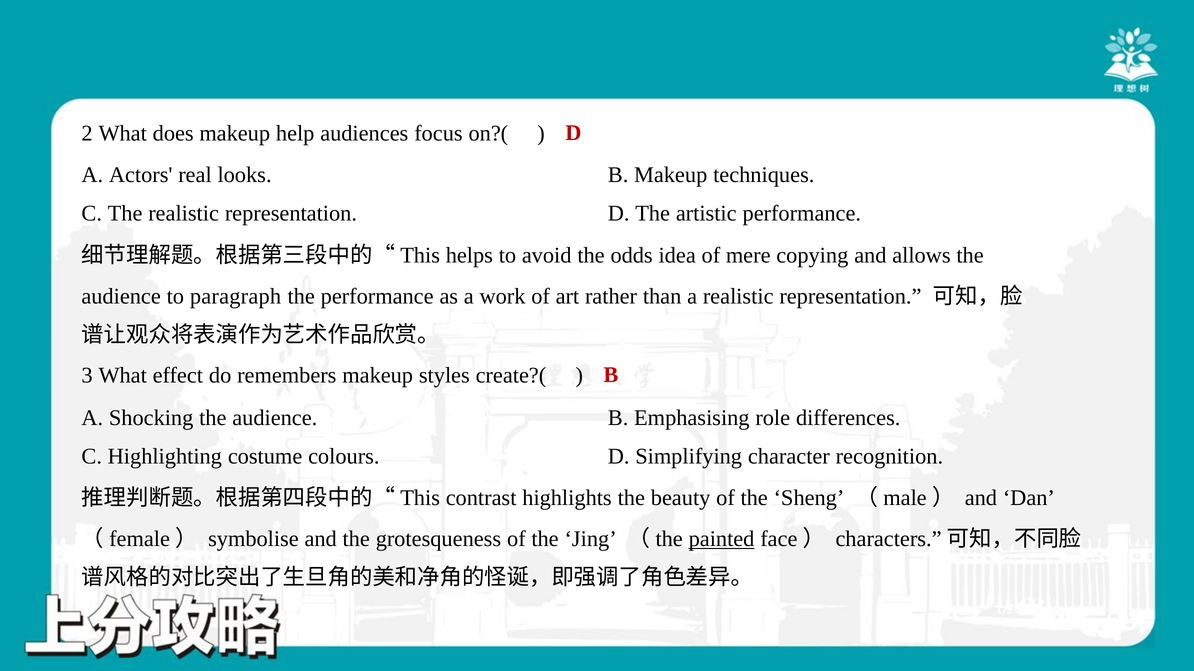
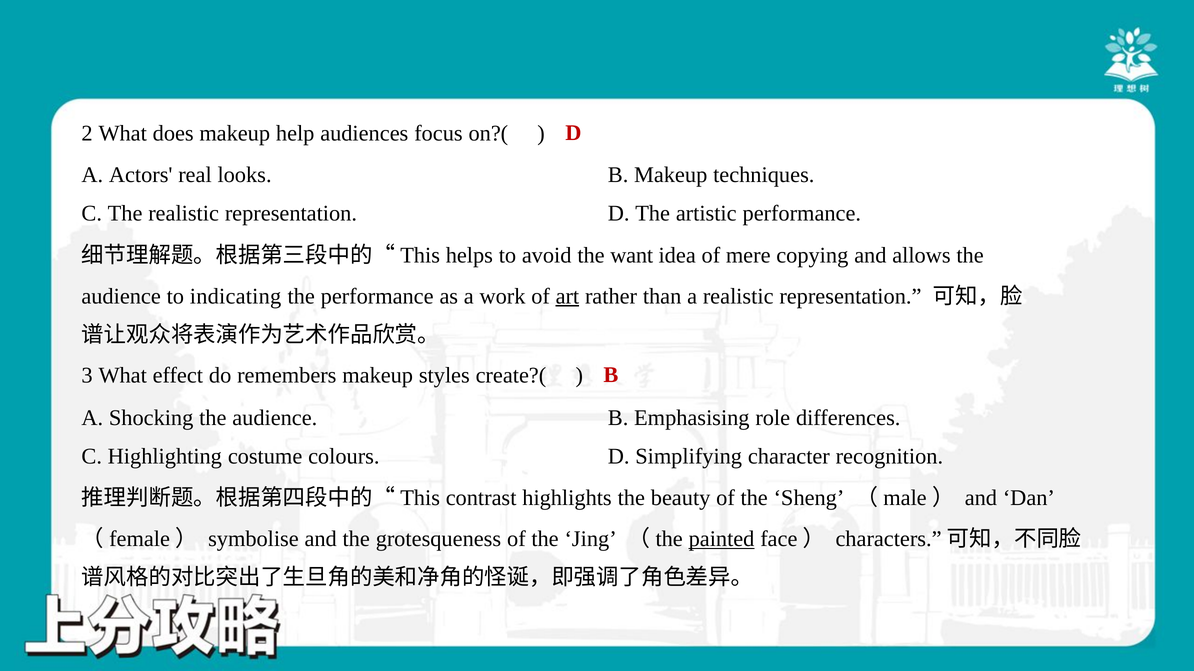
odds: odds -> want
paragraph: paragraph -> indicating
art underline: none -> present
